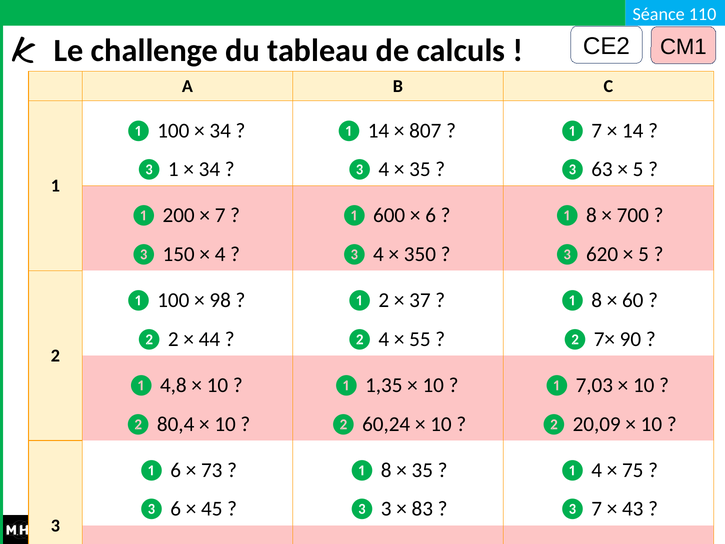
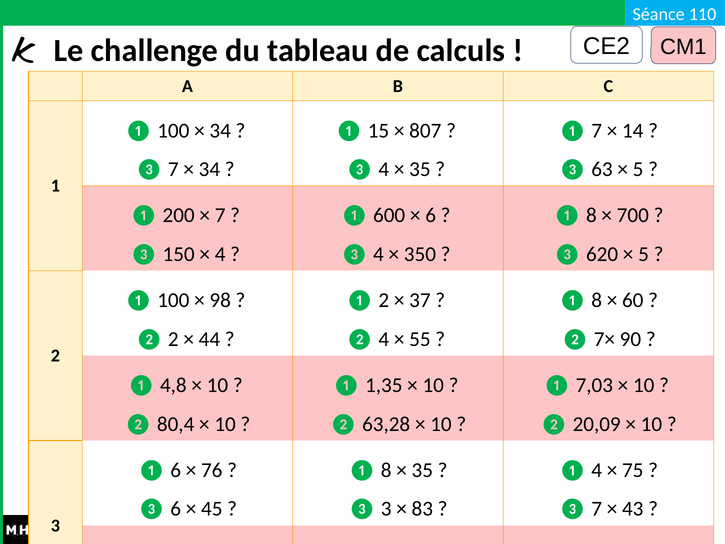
❶ 14: 14 -> 15
1 at (173, 169): 1 -> 7
60,24: 60,24 -> 63,28
73: 73 -> 76
